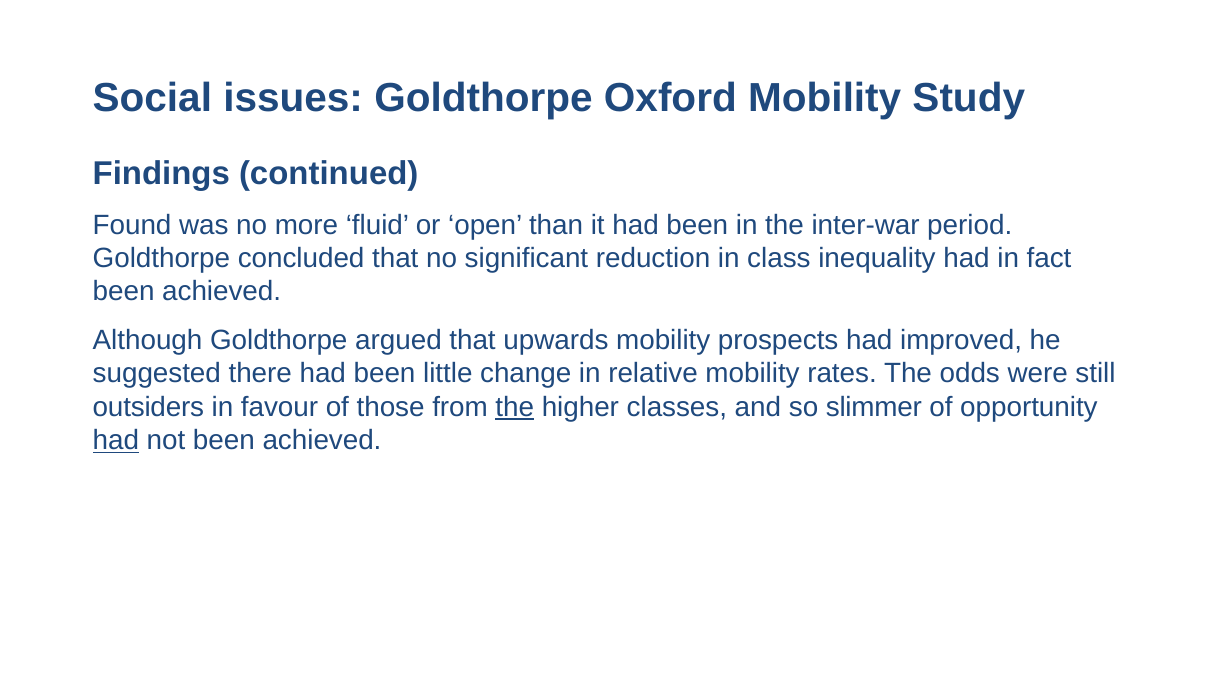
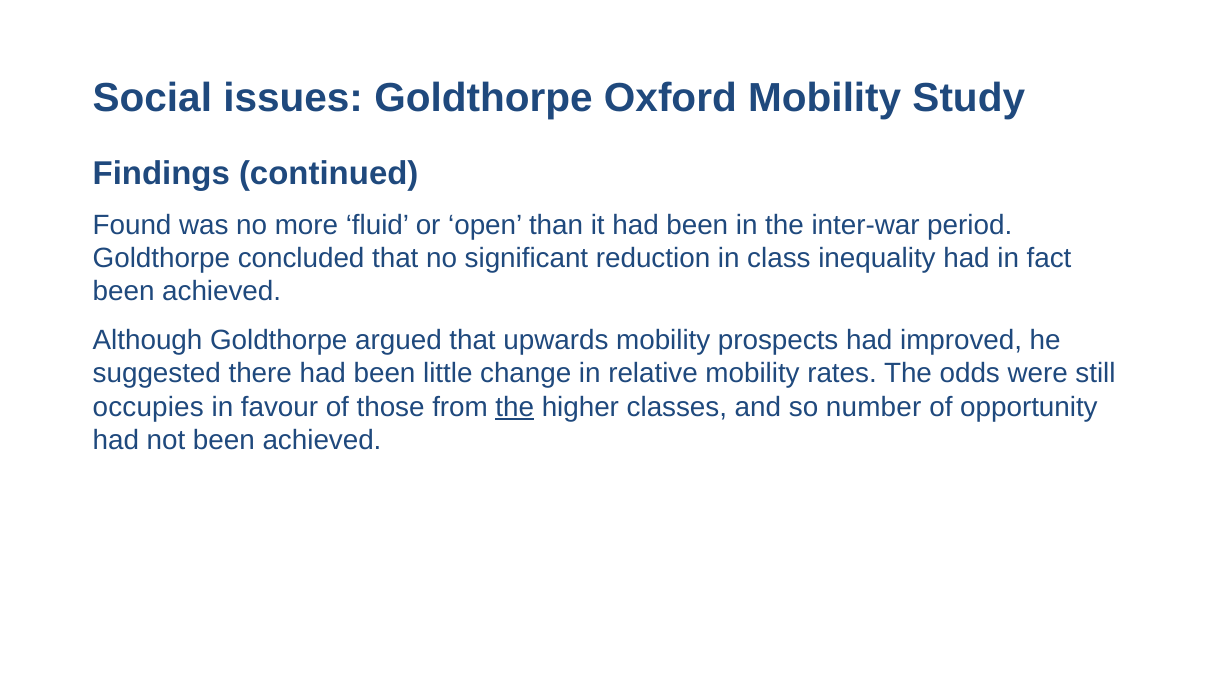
outsiders: outsiders -> occupies
slimmer: slimmer -> number
had at (116, 441) underline: present -> none
